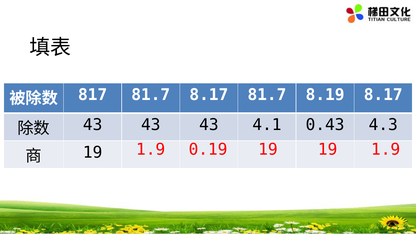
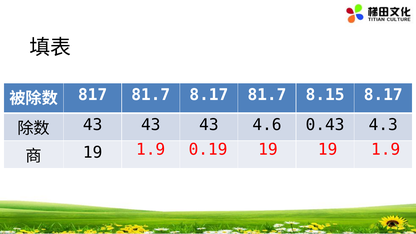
8.19: 8.19 -> 8.15
4.1: 4.1 -> 4.6
